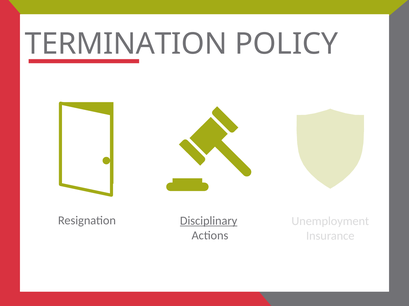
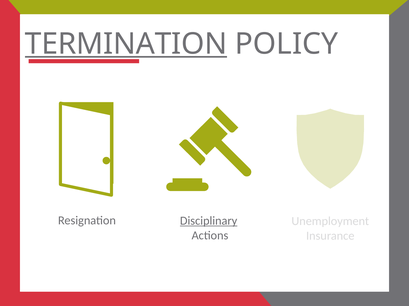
TERMINATION underline: none -> present
